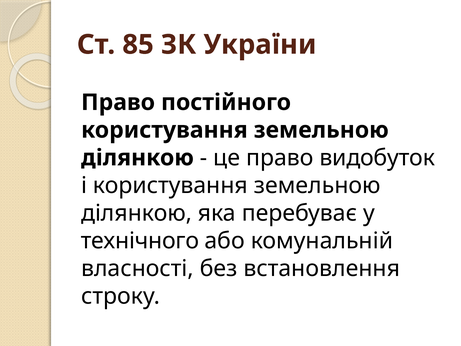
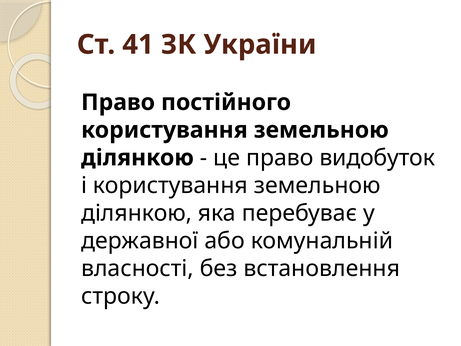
85: 85 -> 41
технічного: технічного -> державної
